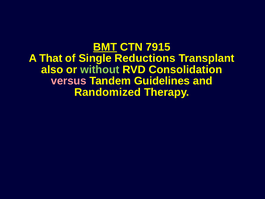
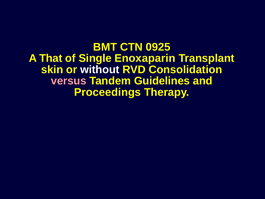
BMT underline: present -> none
7915: 7915 -> 0925
Reductions: Reductions -> Enoxaparin
also: also -> skin
without colour: light green -> white
Randomized: Randomized -> Proceedings
